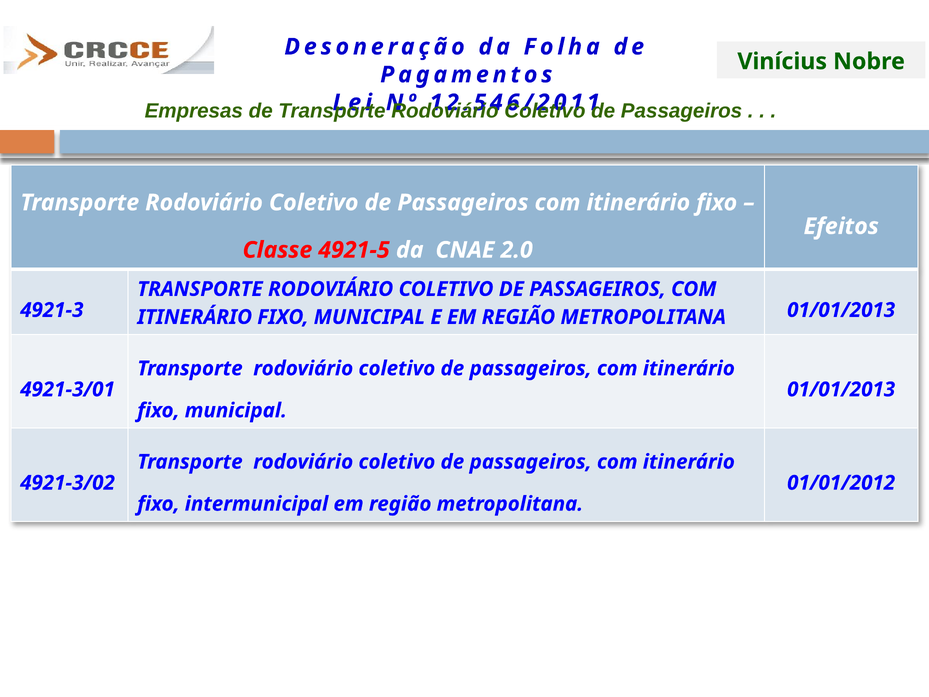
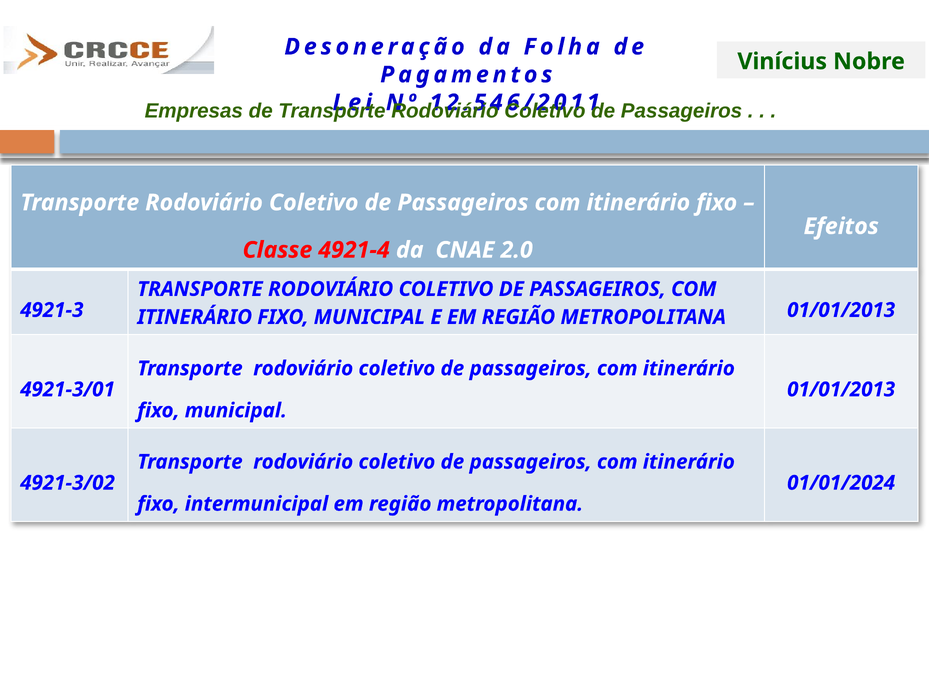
4921-5: 4921-5 -> 4921-4
01/01/2012: 01/01/2012 -> 01/01/2024
